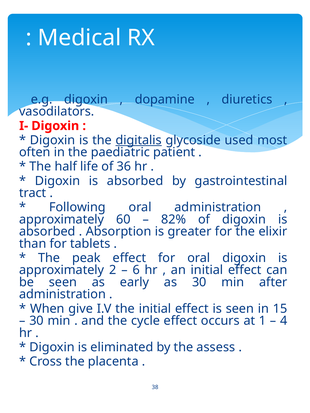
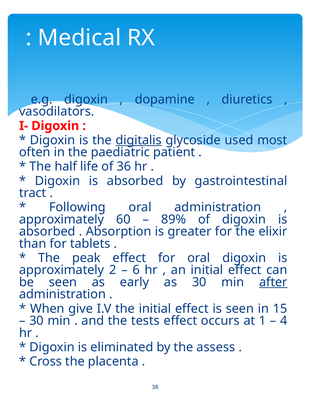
82%: 82% -> 89%
after underline: none -> present
cycle: cycle -> tests
